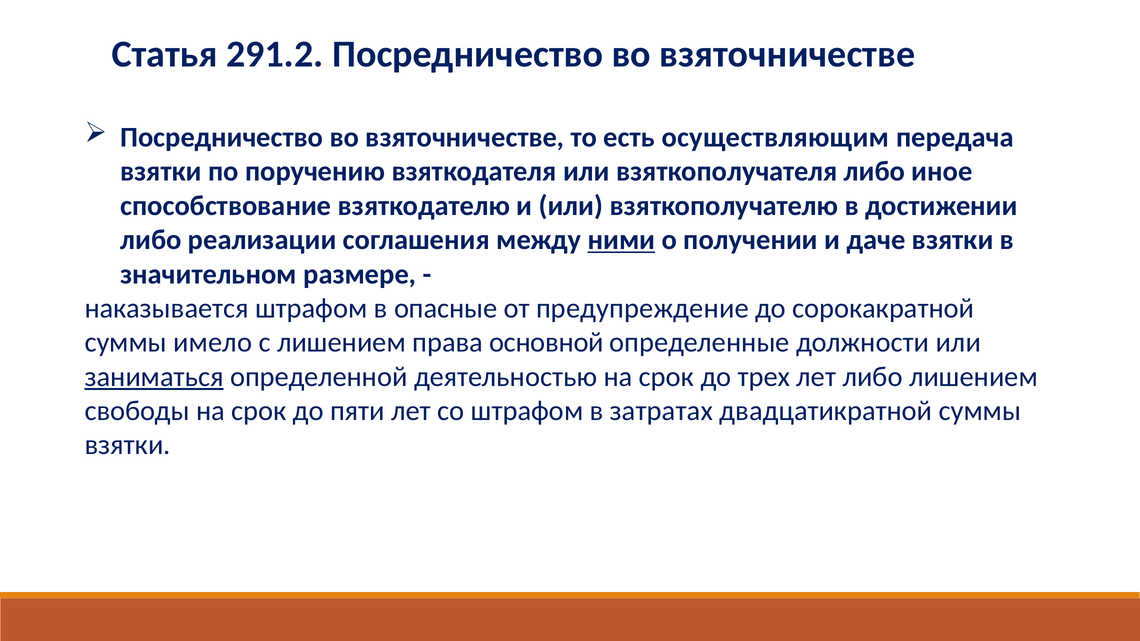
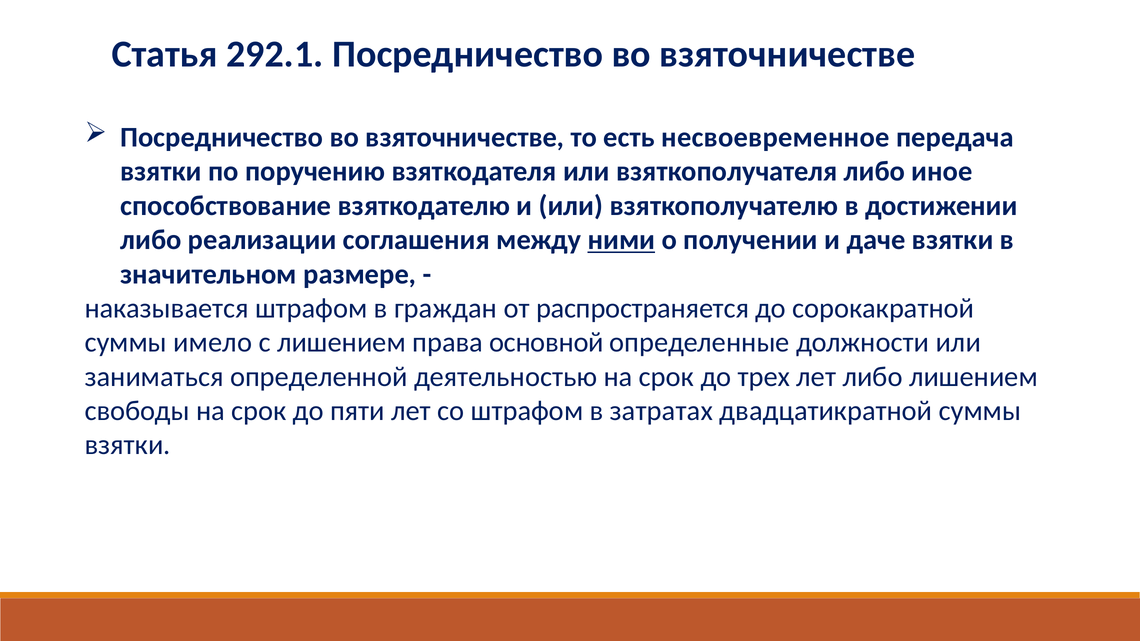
291.2: 291.2 -> 292.1
осуществляющим: осуществляющим -> несвоевременное
опасные: опасные -> граждан
предупреждение: предупреждение -> распространяется
заниматься underline: present -> none
